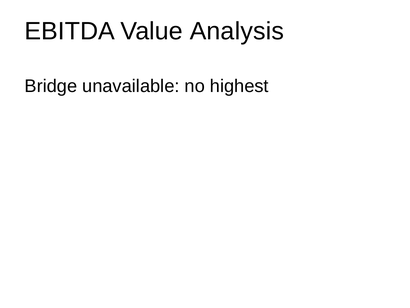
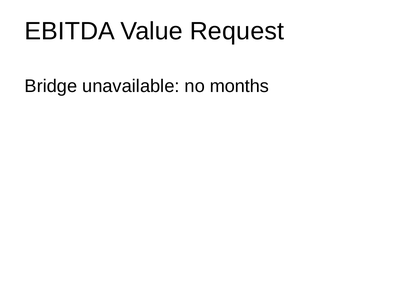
Analysis: Analysis -> Request
highest: highest -> months
